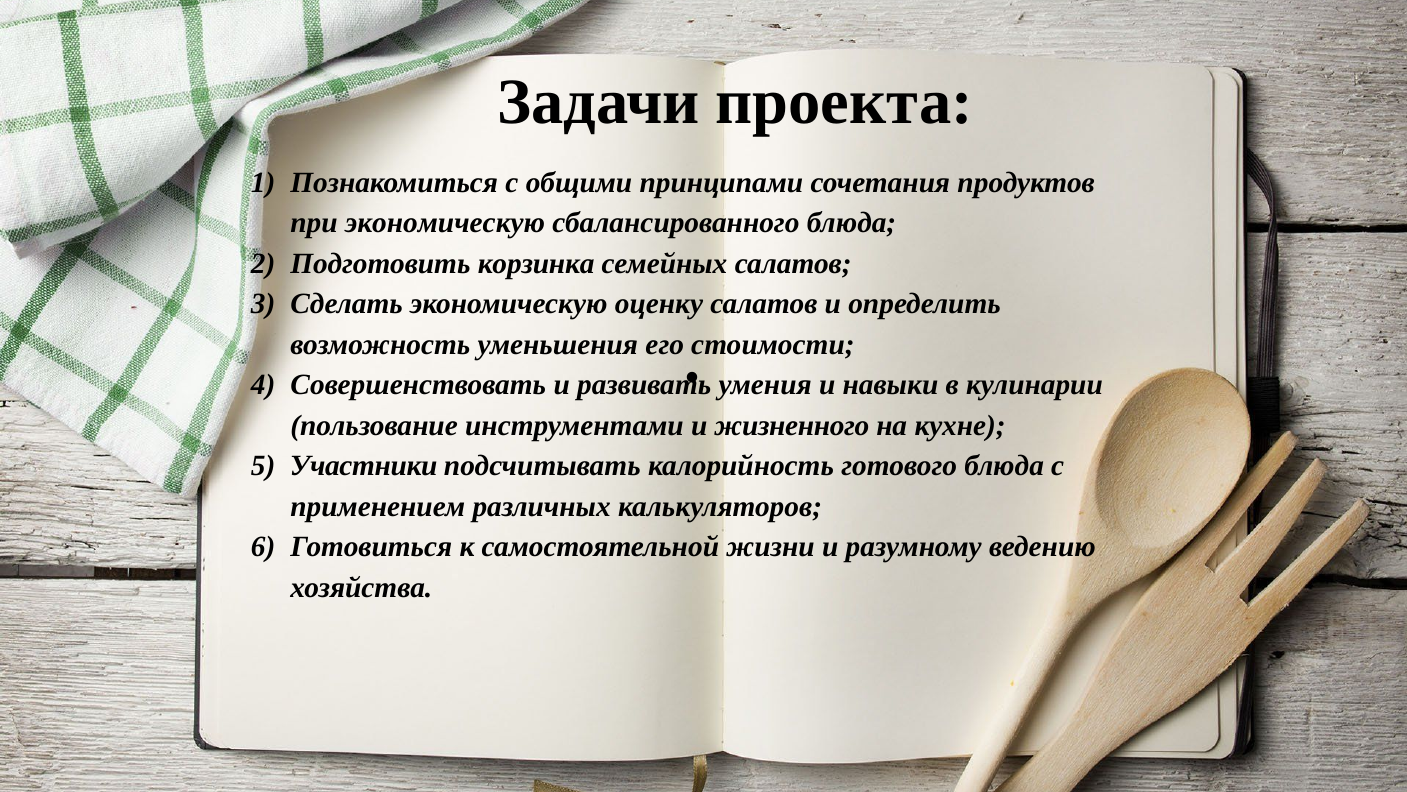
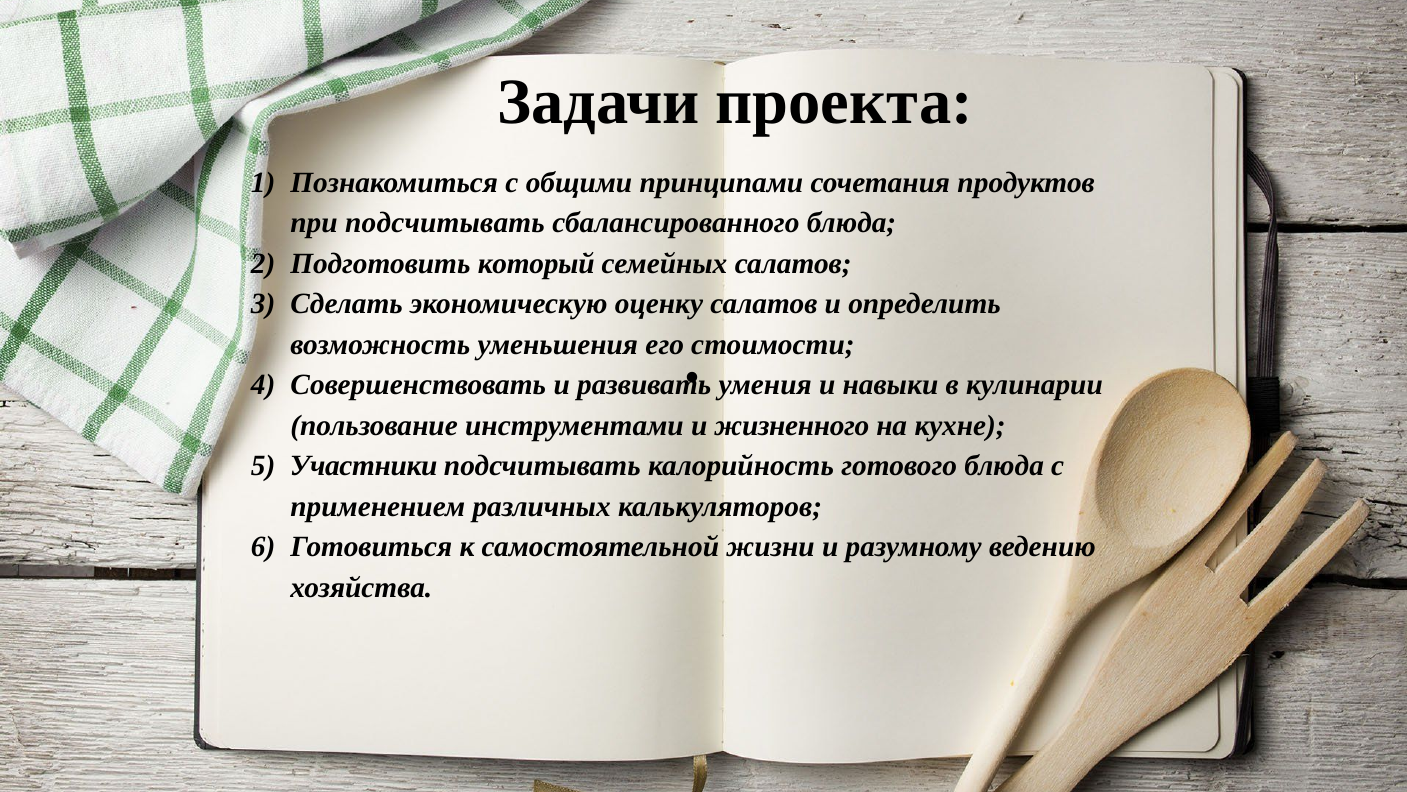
при экономическую: экономическую -> подсчитывать
корзинка: корзинка -> который
